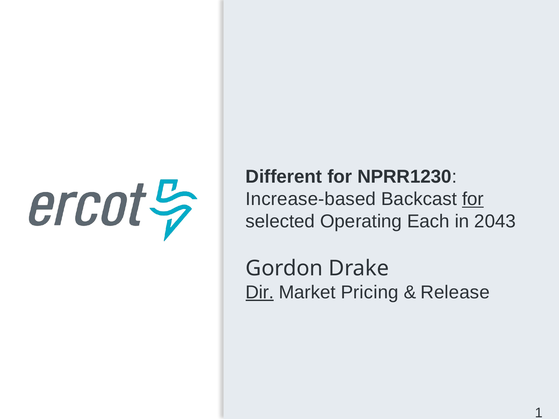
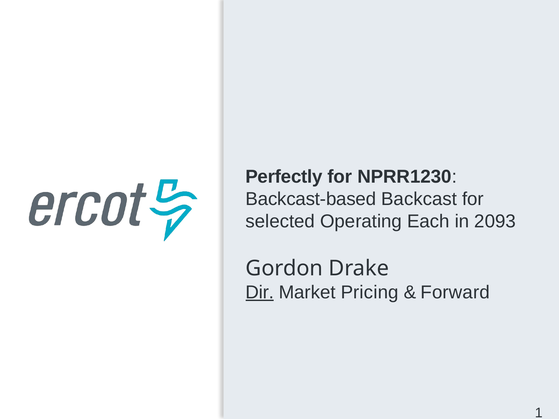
Different: Different -> Perfectly
Increase-based: Increase-based -> Backcast-based
for at (473, 199) underline: present -> none
2043: 2043 -> 2093
Release: Release -> Forward
